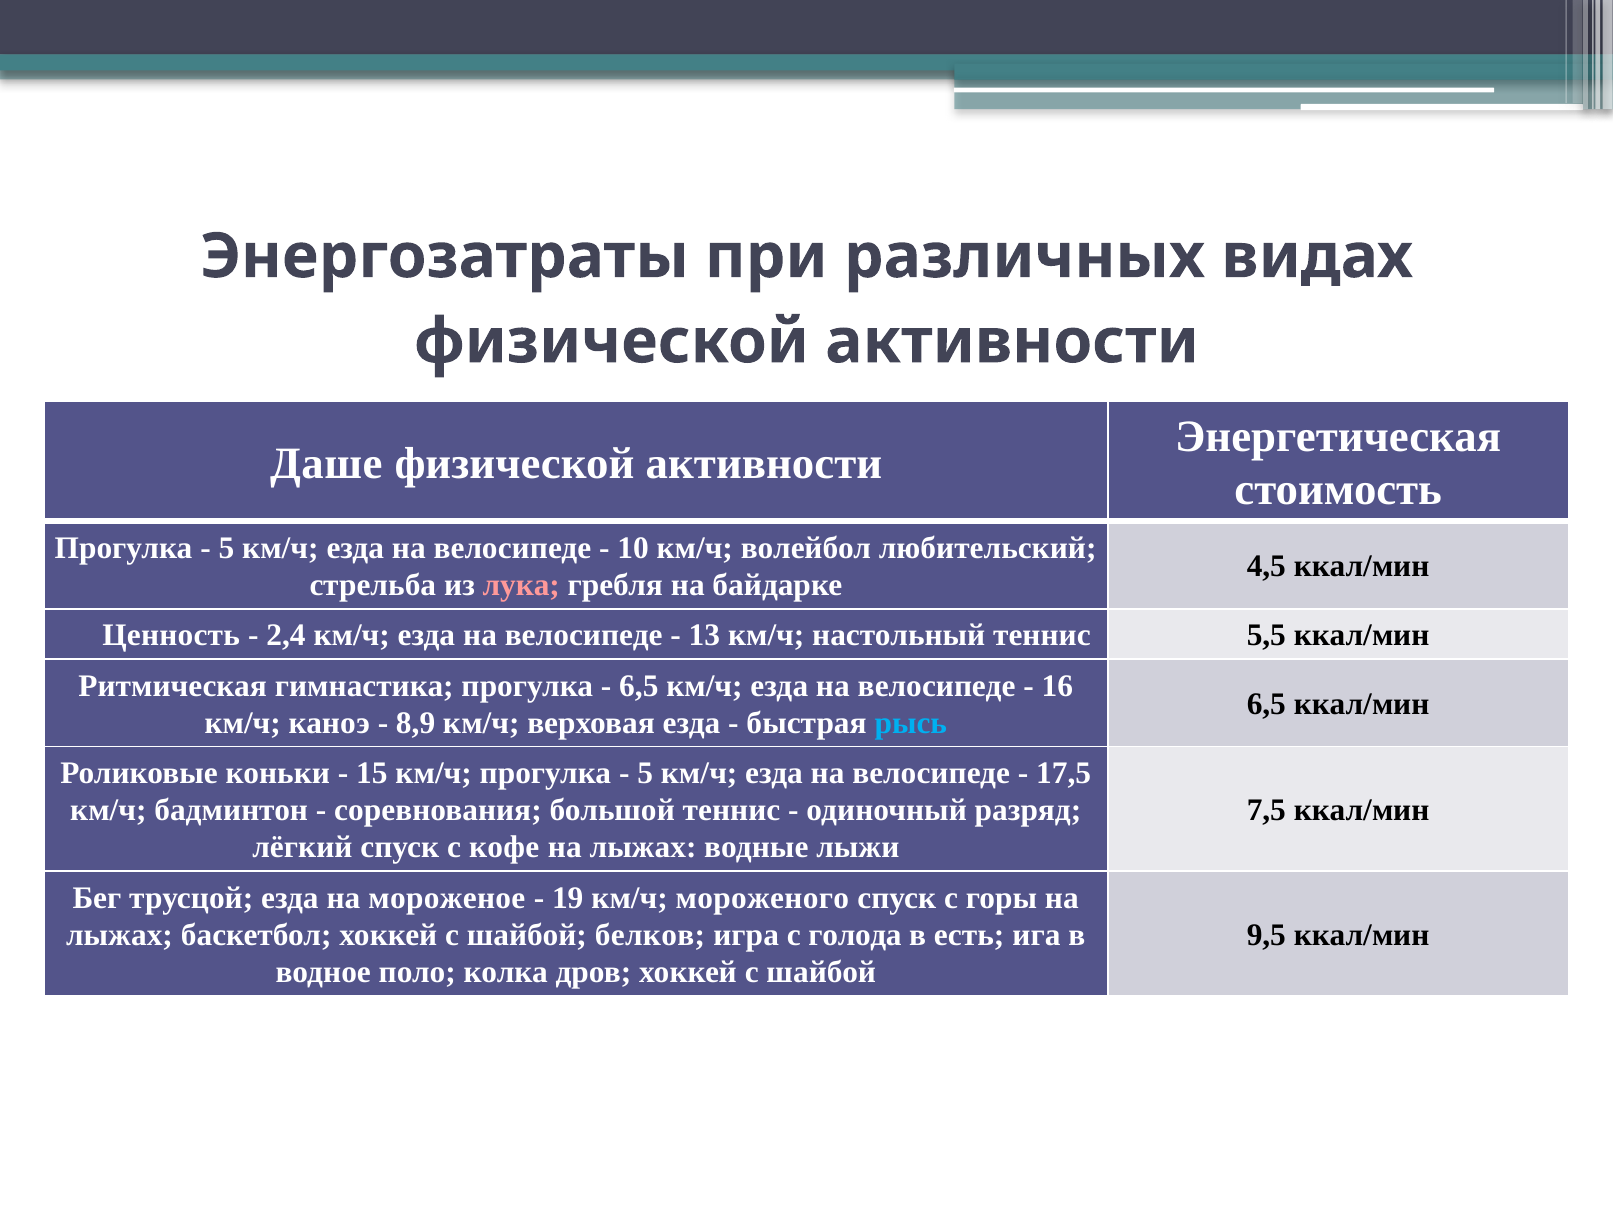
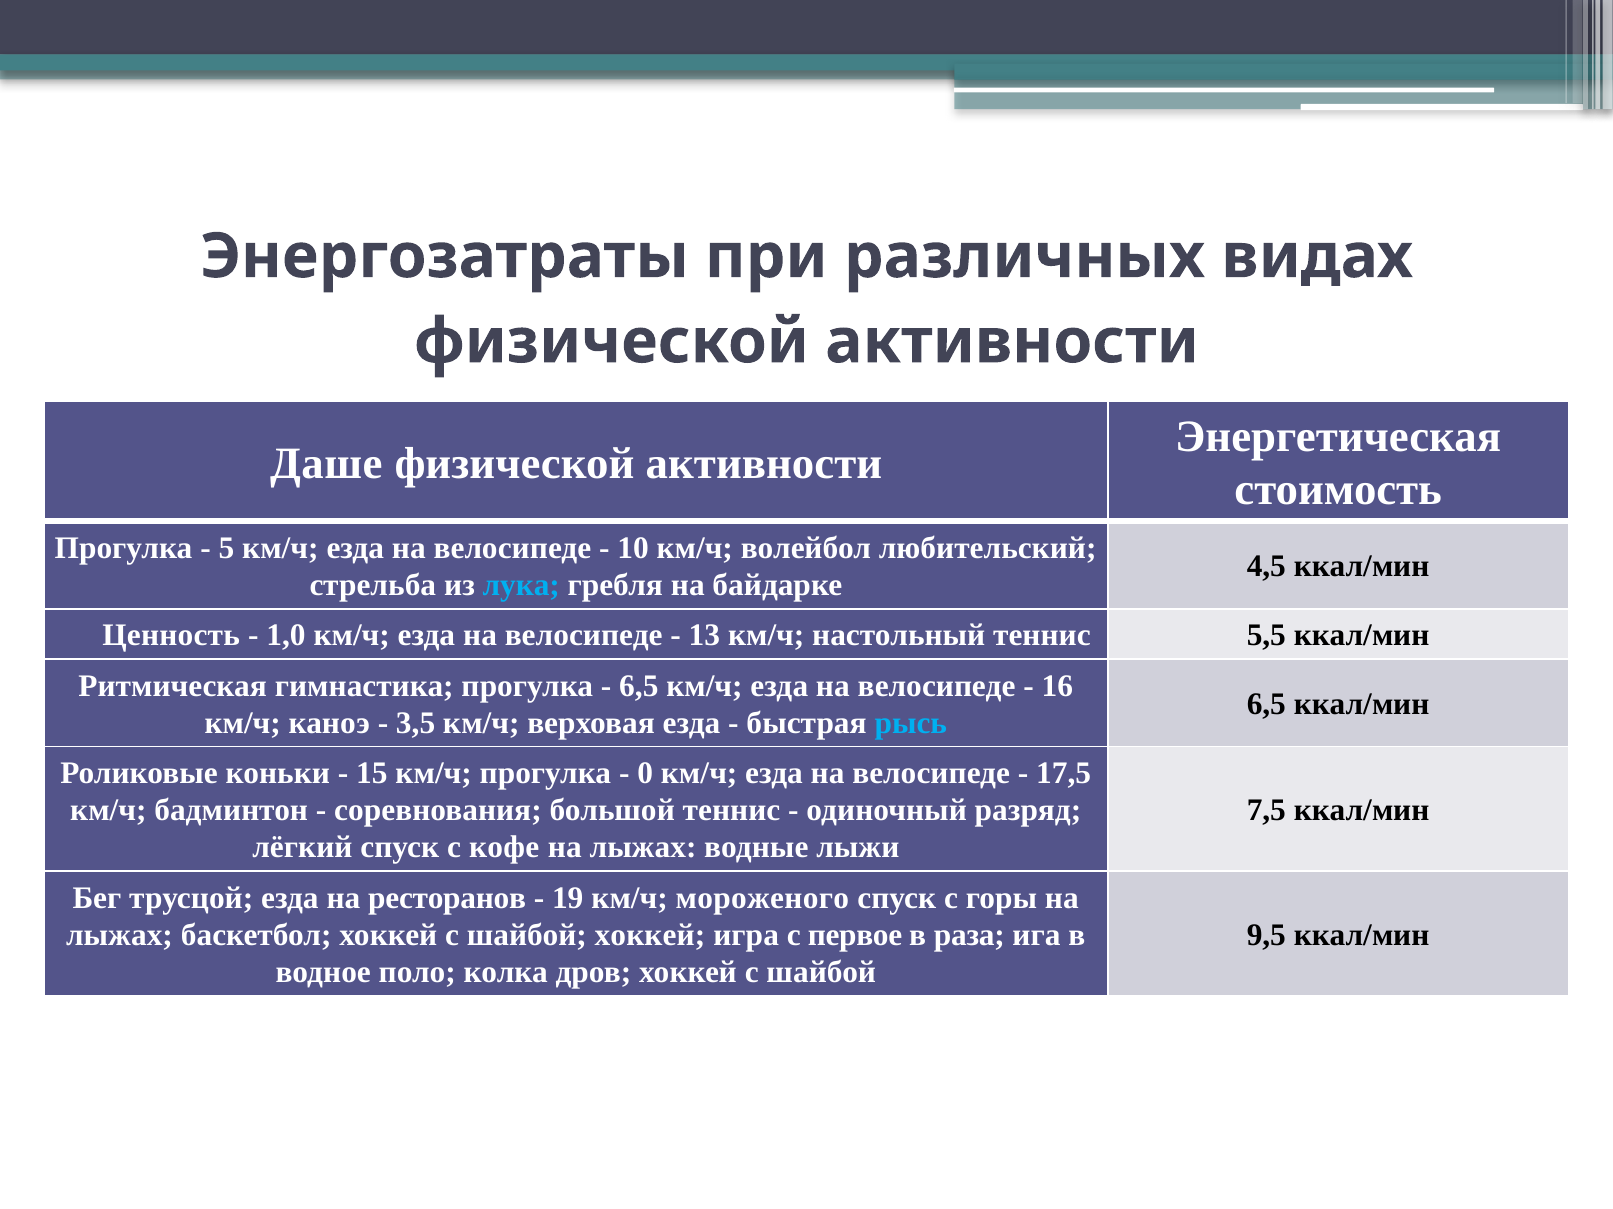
лука colour: pink -> light blue
2,4: 2,4 -> 1,0
8,9: 8,9 -> 3,5
5 at (645, 774): 5 -> 0
мороженое: мороженое -> ресторанов
шайбой белков: белков -> хоккей
голода: голода -> первое
есть: есть -> раза
